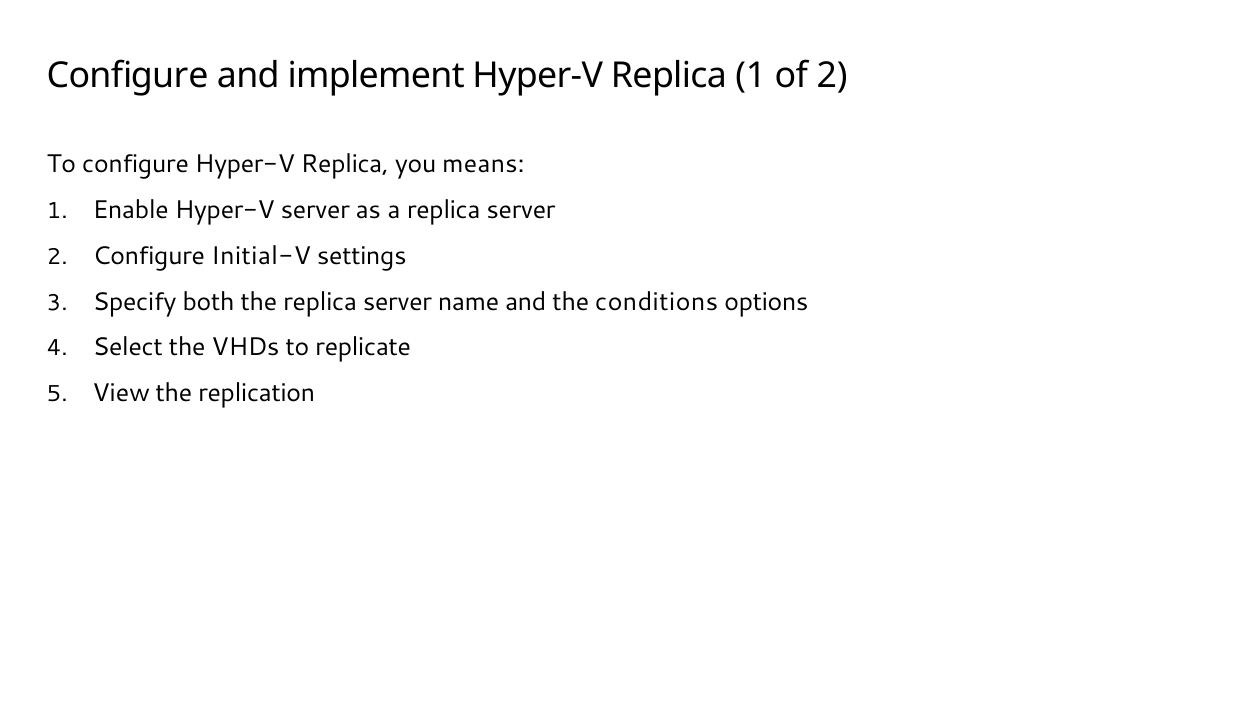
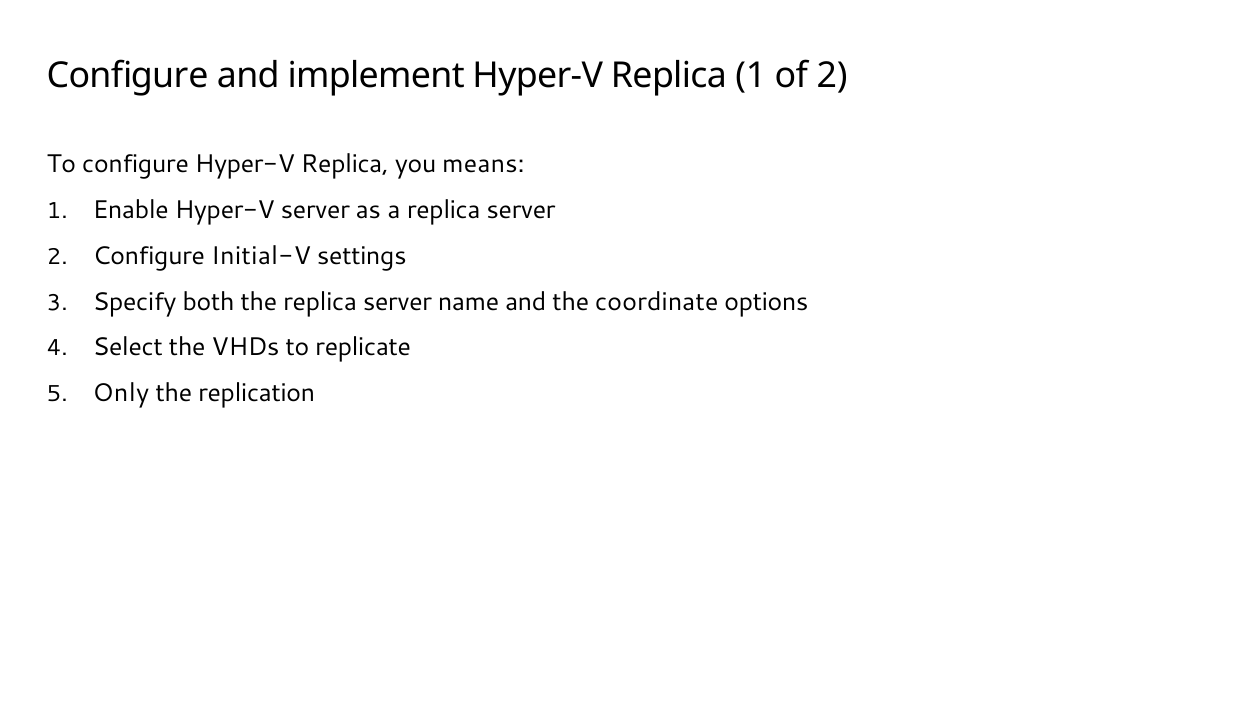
conditions: conditions -> coordinate
View: View -> Only
